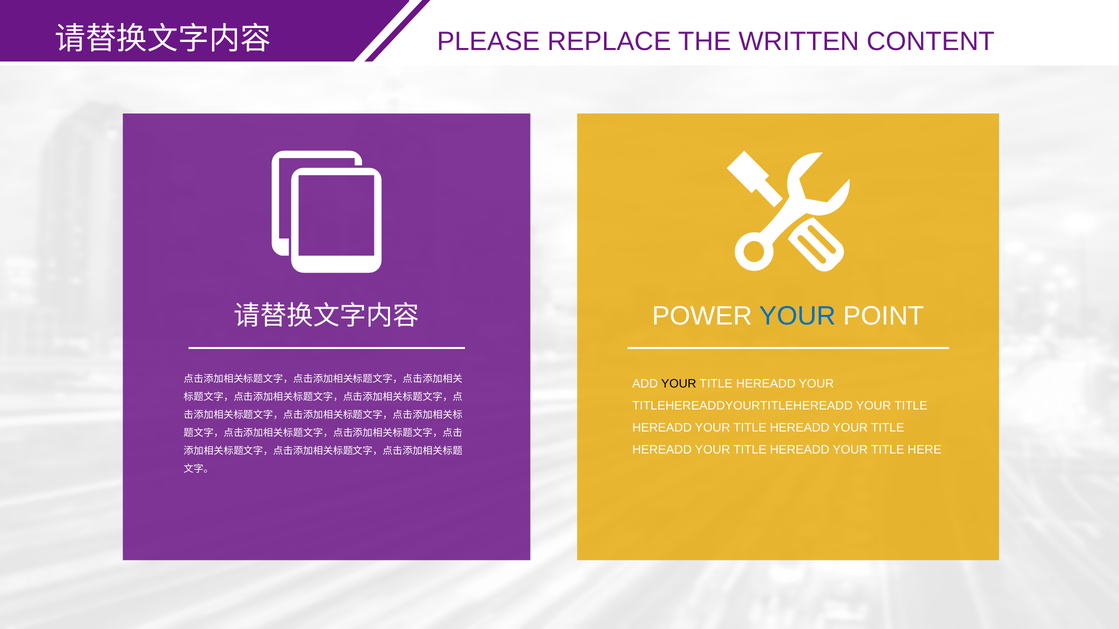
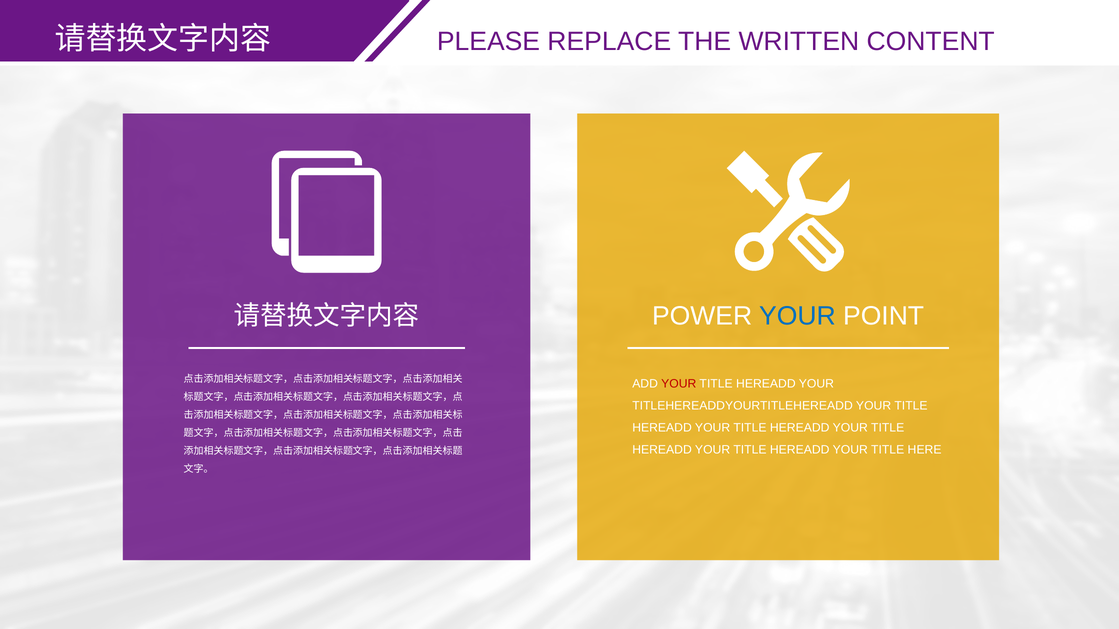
YOUR at (679, 384) colour: black -> red
